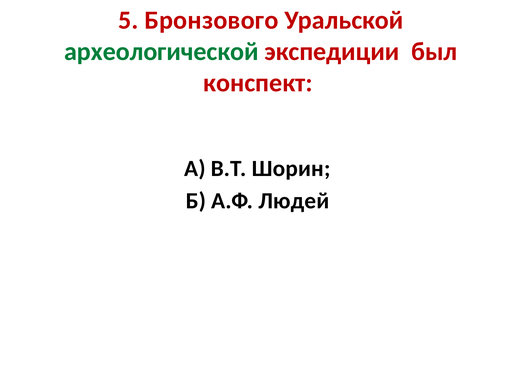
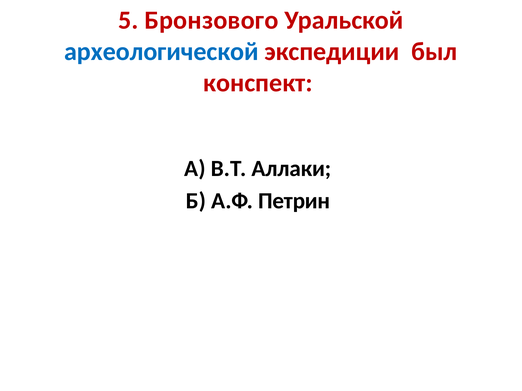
археологической colour: green -> blue
Шорин: Шорин -> Аллаки
Людей: Людей -> Петрин
